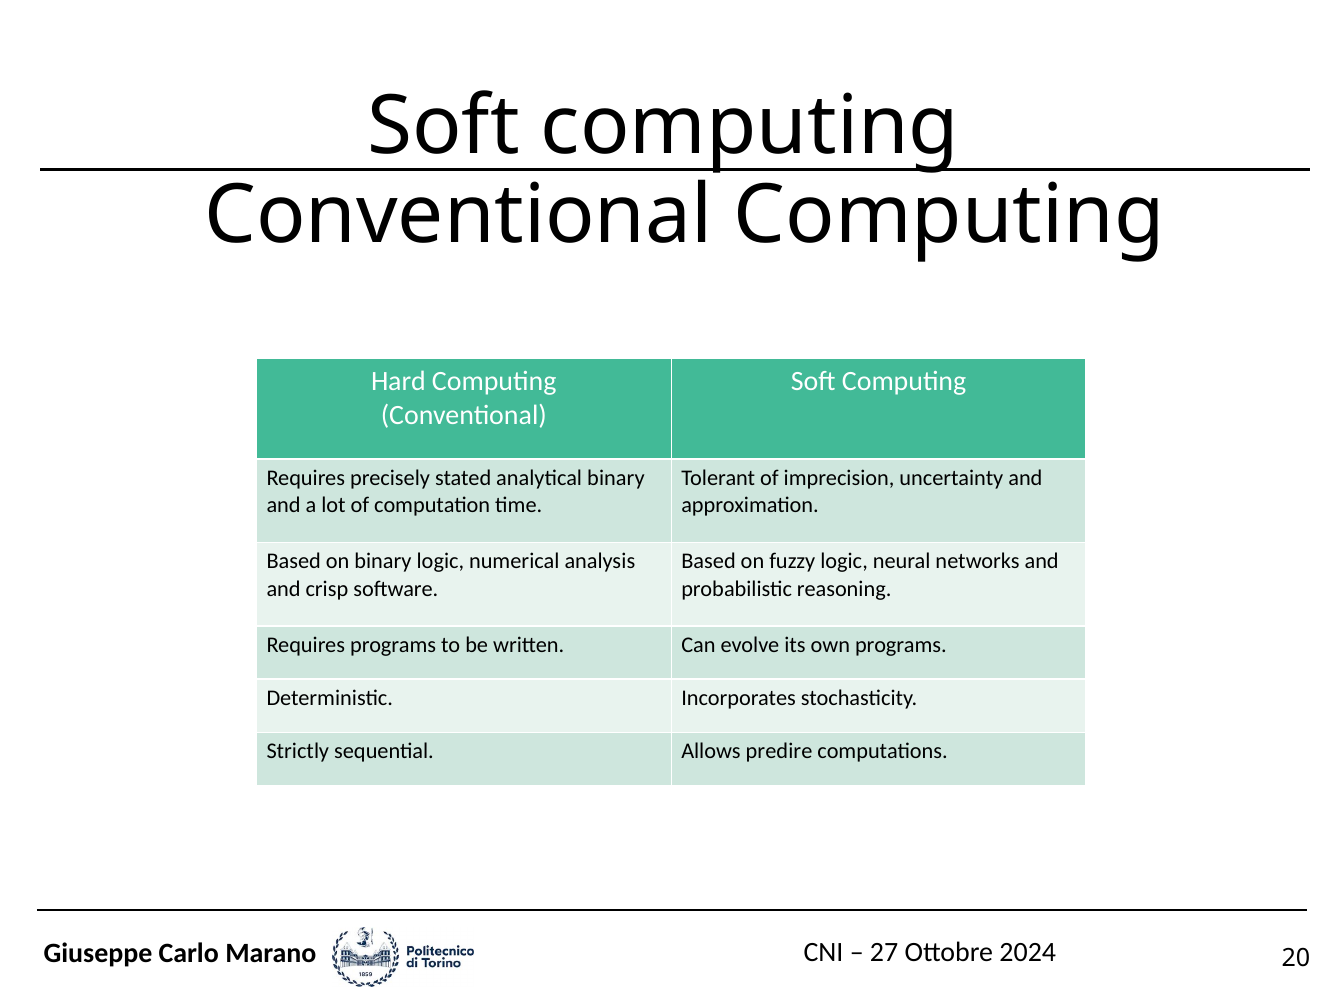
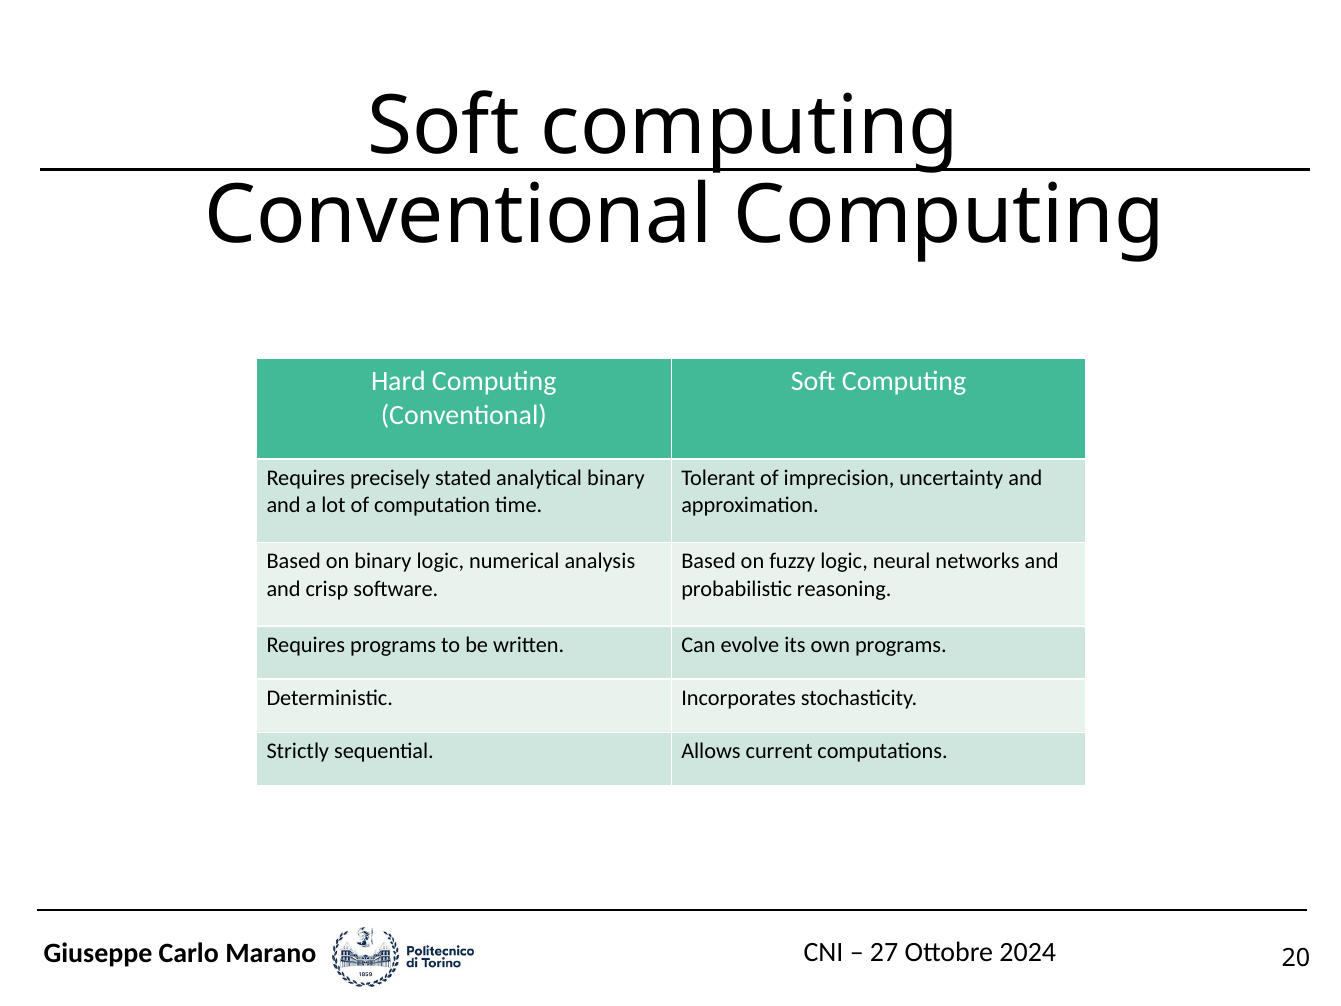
predire: predire -> current
